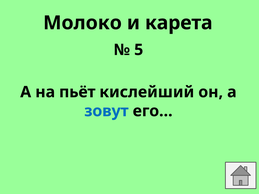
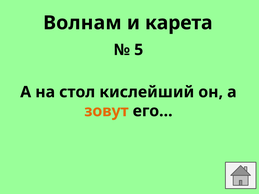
Молоко: Молоко -> Волнам
пьёт: пьёт -> стол
зовут colour: blue -> orange
